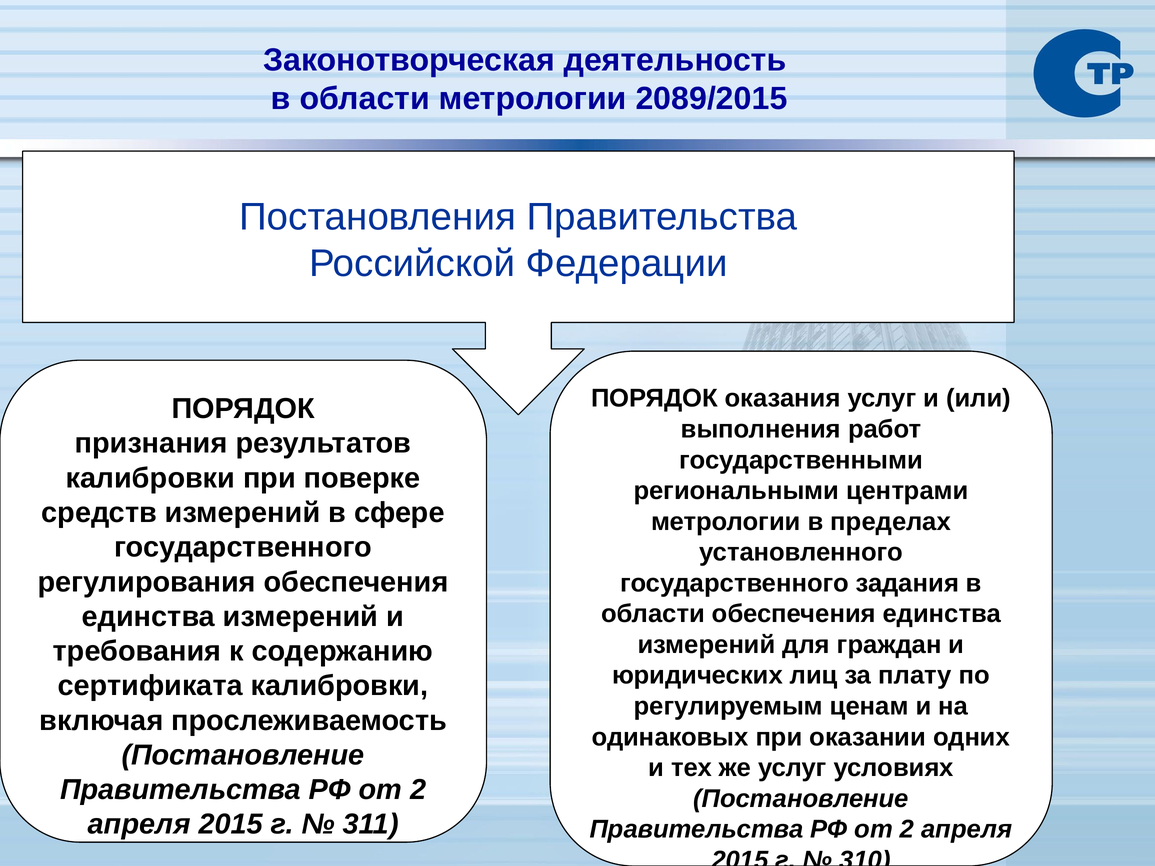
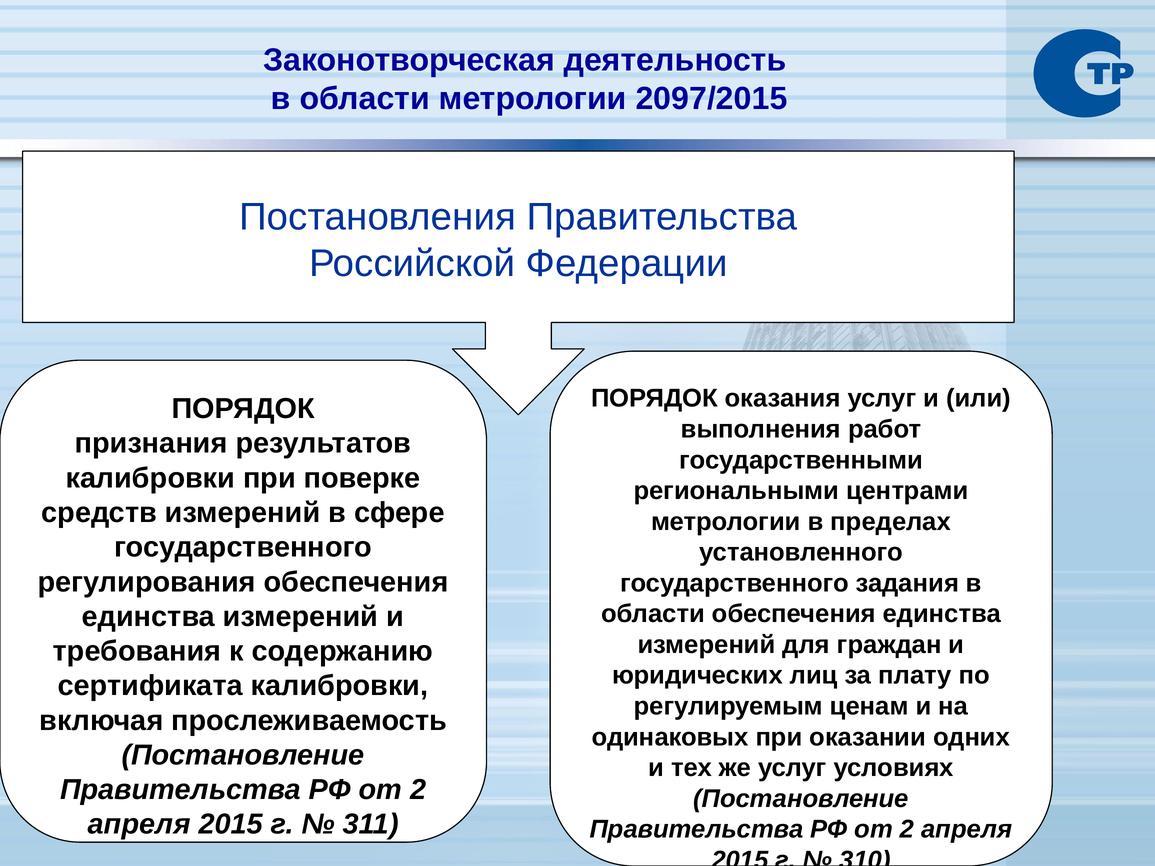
2089/2015: 2089/2015 -> 2097/2015
